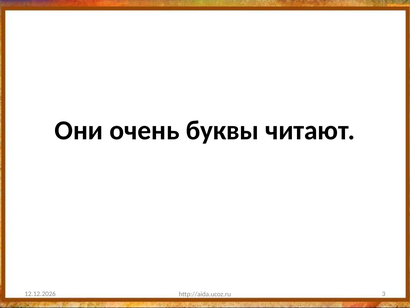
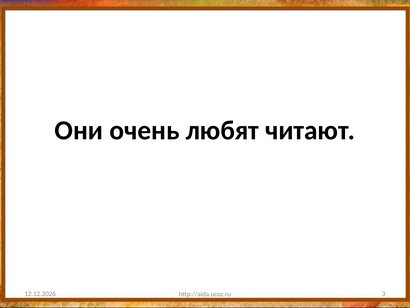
буквы: буквы -> любят
